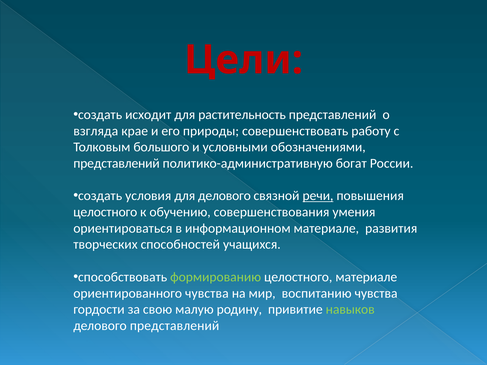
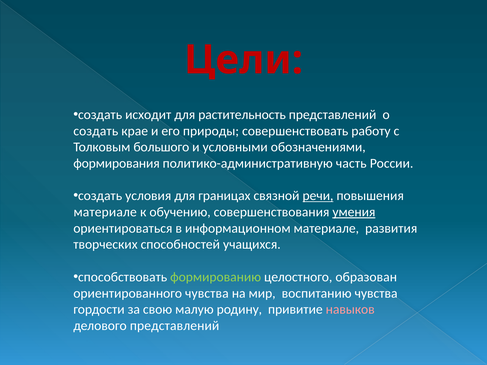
взгляда at (96, 131): взгляда -> создать
представлений at (117, 163): представлений -> формирования
богат: богат -> часть
для делового: делового -> границах
целостного at (105, 212): целостного -> материале
умения underline: none -> present
целостного материале: материале -> образован
навыков colour: light green -> pink
